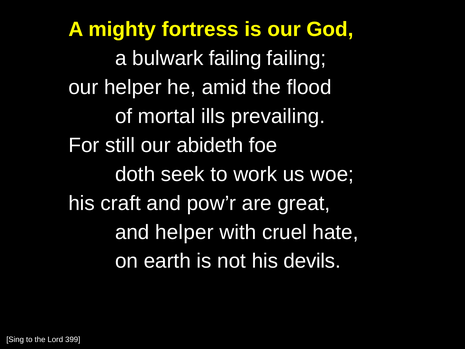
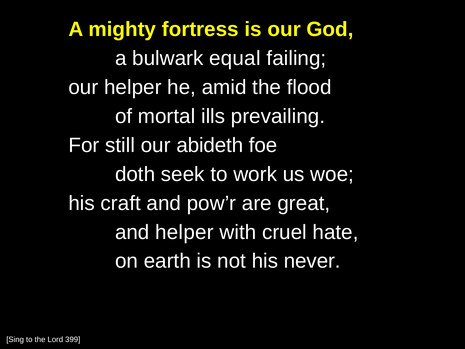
bulwark failing: failing -> equal
devils: devils -> never
